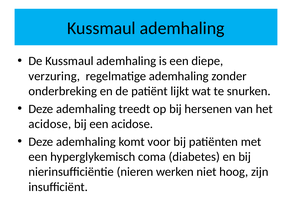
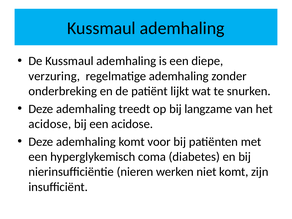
hersenen: hersenen -> langzame
niet hoog: hoog -> komt
